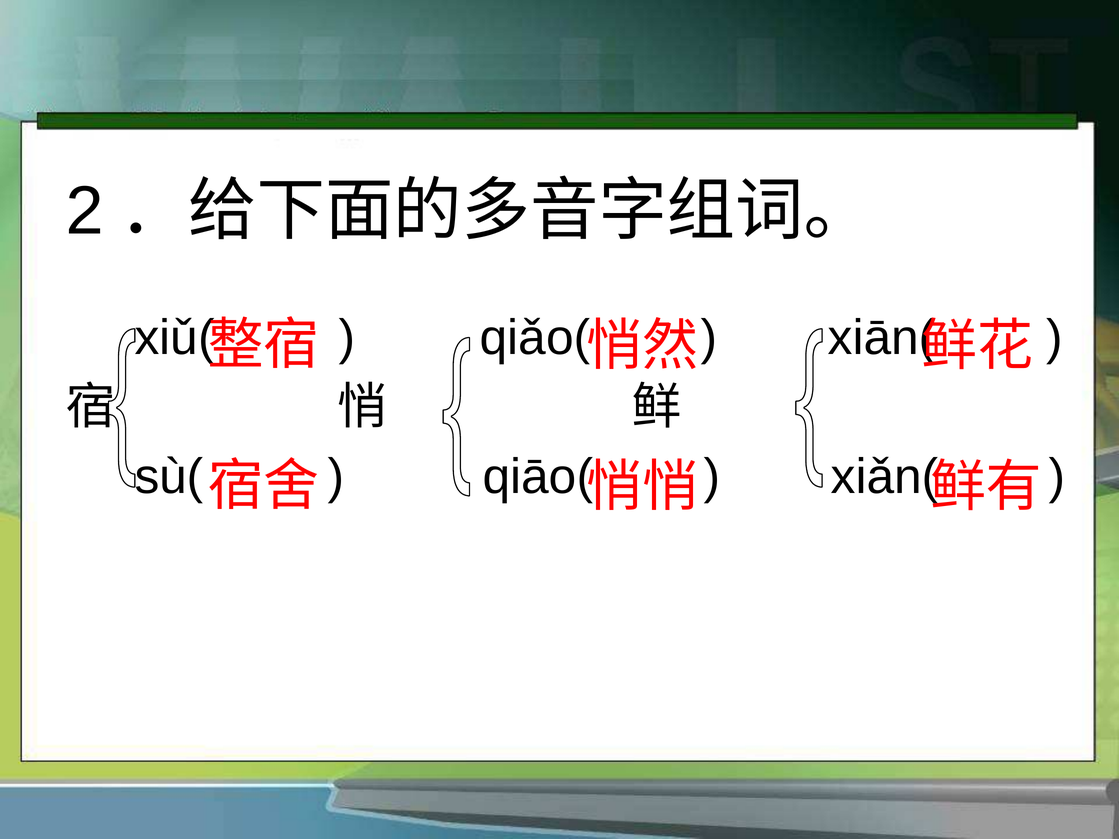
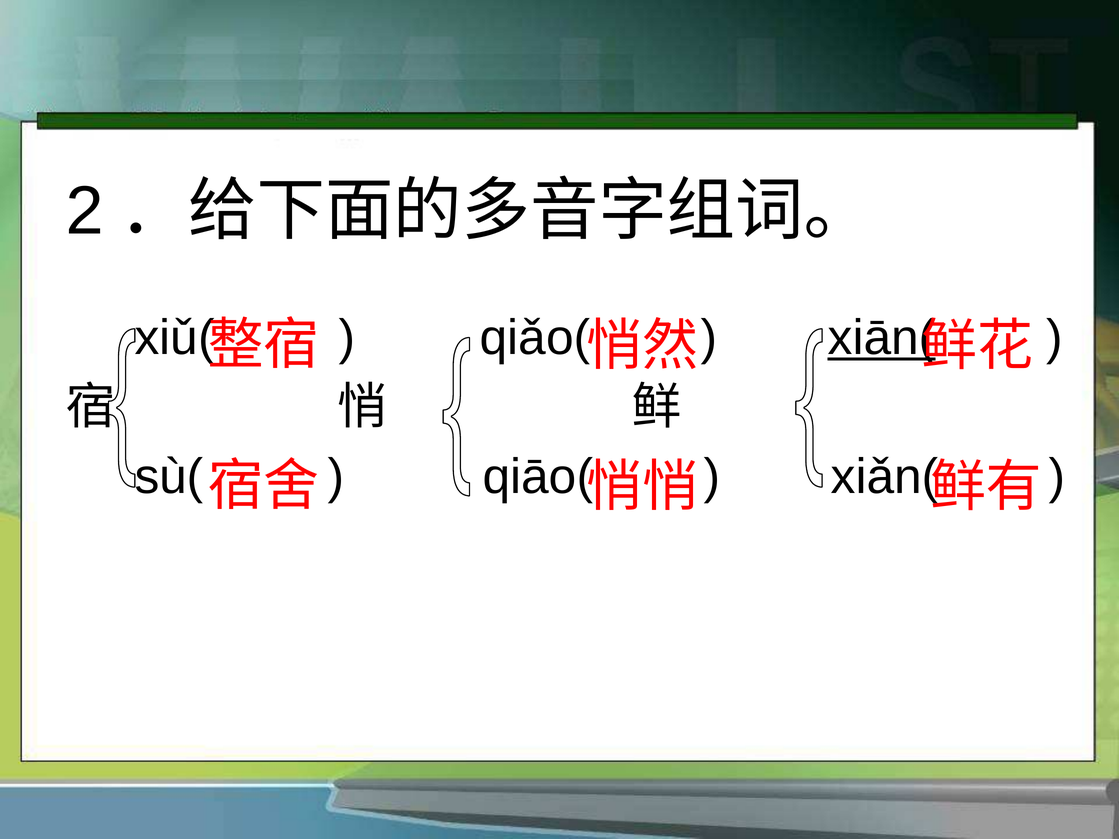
xiān( underline: none -> present
